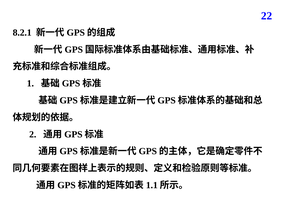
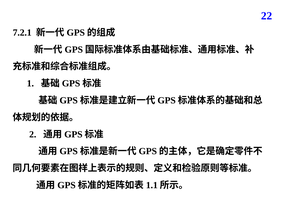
8.2.1: 8.2.1 -> 7.2.1
